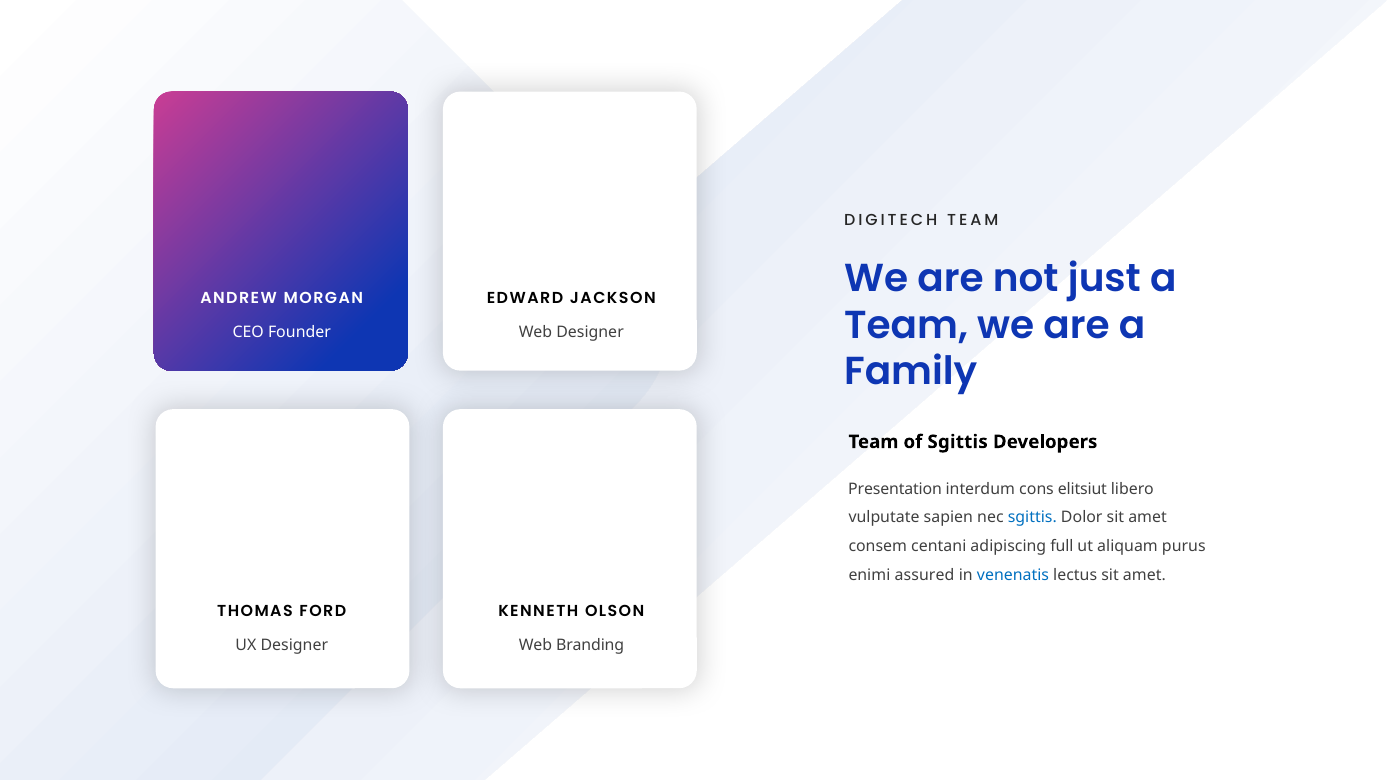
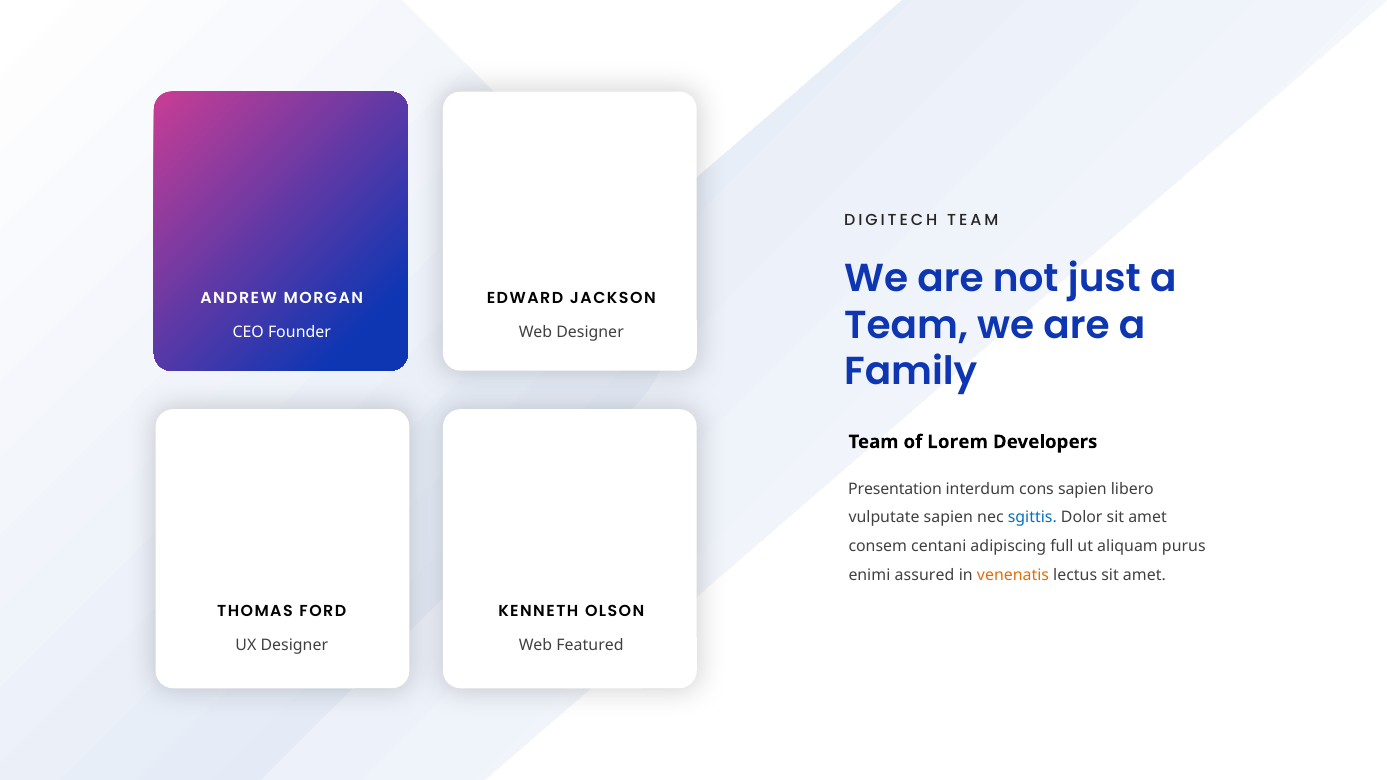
of Sgittis: Sgittis -> Lorem
cons elitsiut: elitsiut -> sapien
venenatis colour: blue -> orange
Branding: Branding -> Featured
